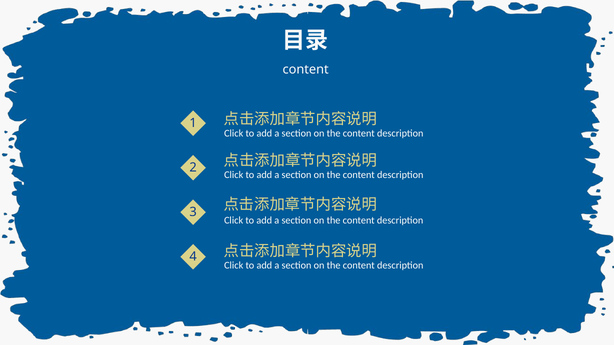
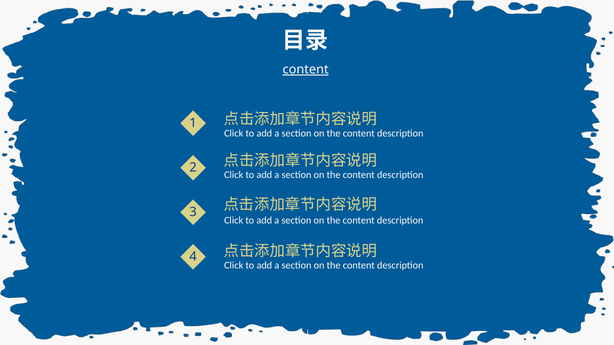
content at (306, 70) underline: none -> present
